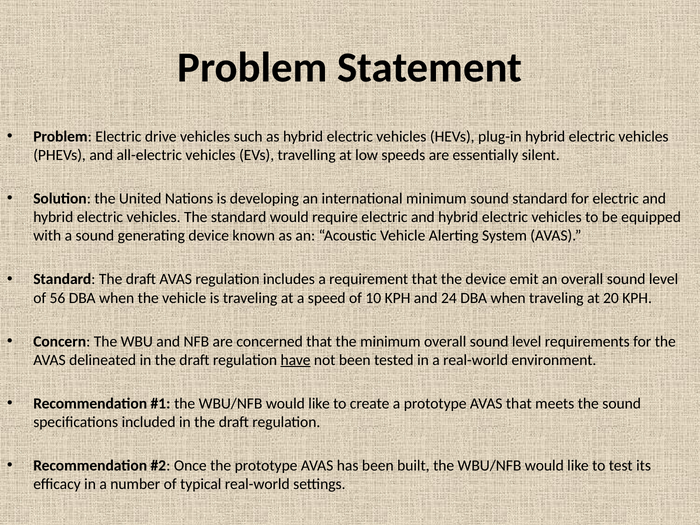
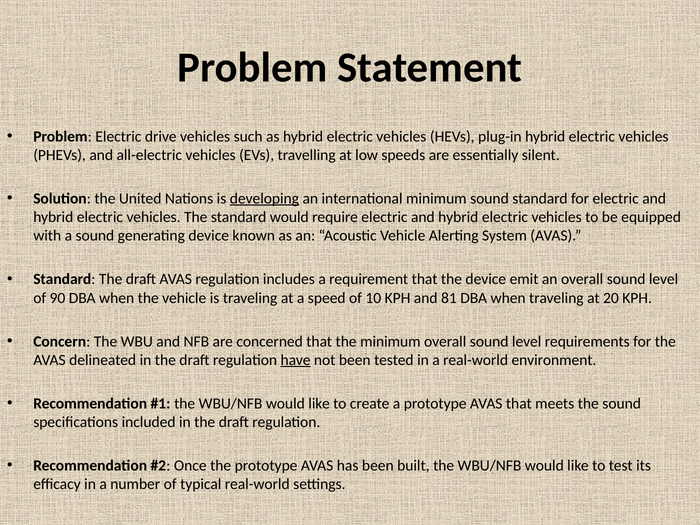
developing underline: none -> present
56: 56 -> 90
24: 24 -> 81
